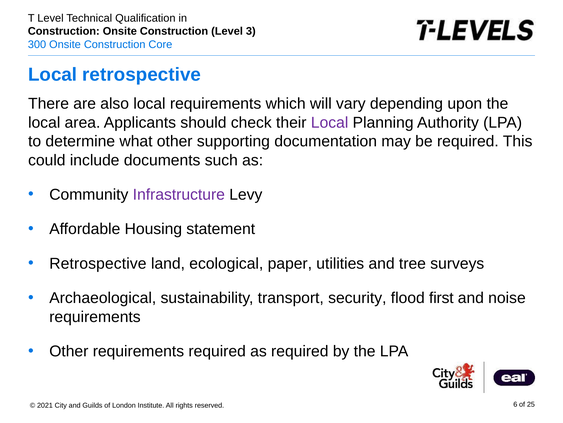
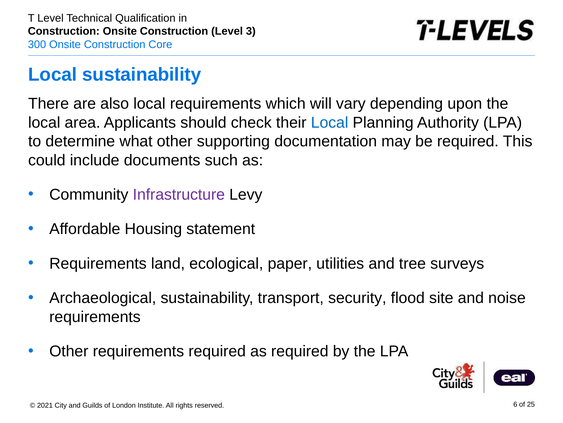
Local retrospective: retrospective -> sustainability
Local at (330, 122) colour: purple -> blue
Retrospective at (98, 263): Retrospective -> Requirements
first: first -> site
